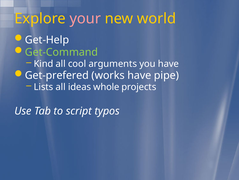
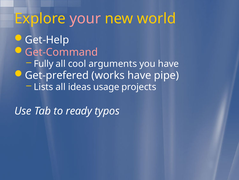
Get-Command colour: light green -> pink
Kind: Kind -> Fully
whole: whole -> usage
script: script -> ready
